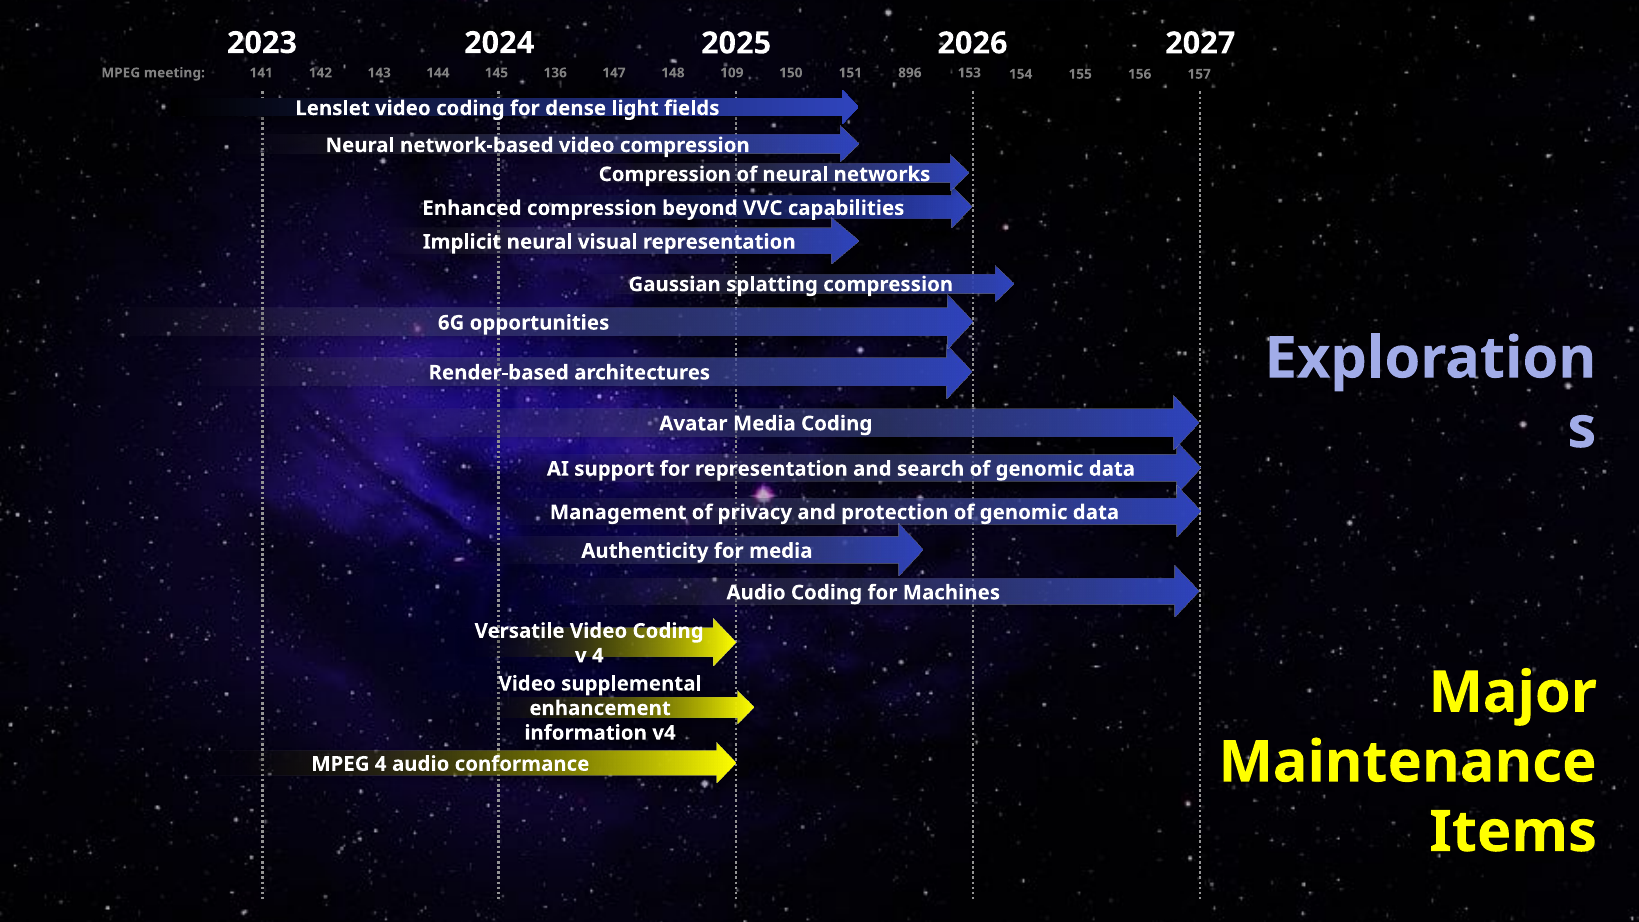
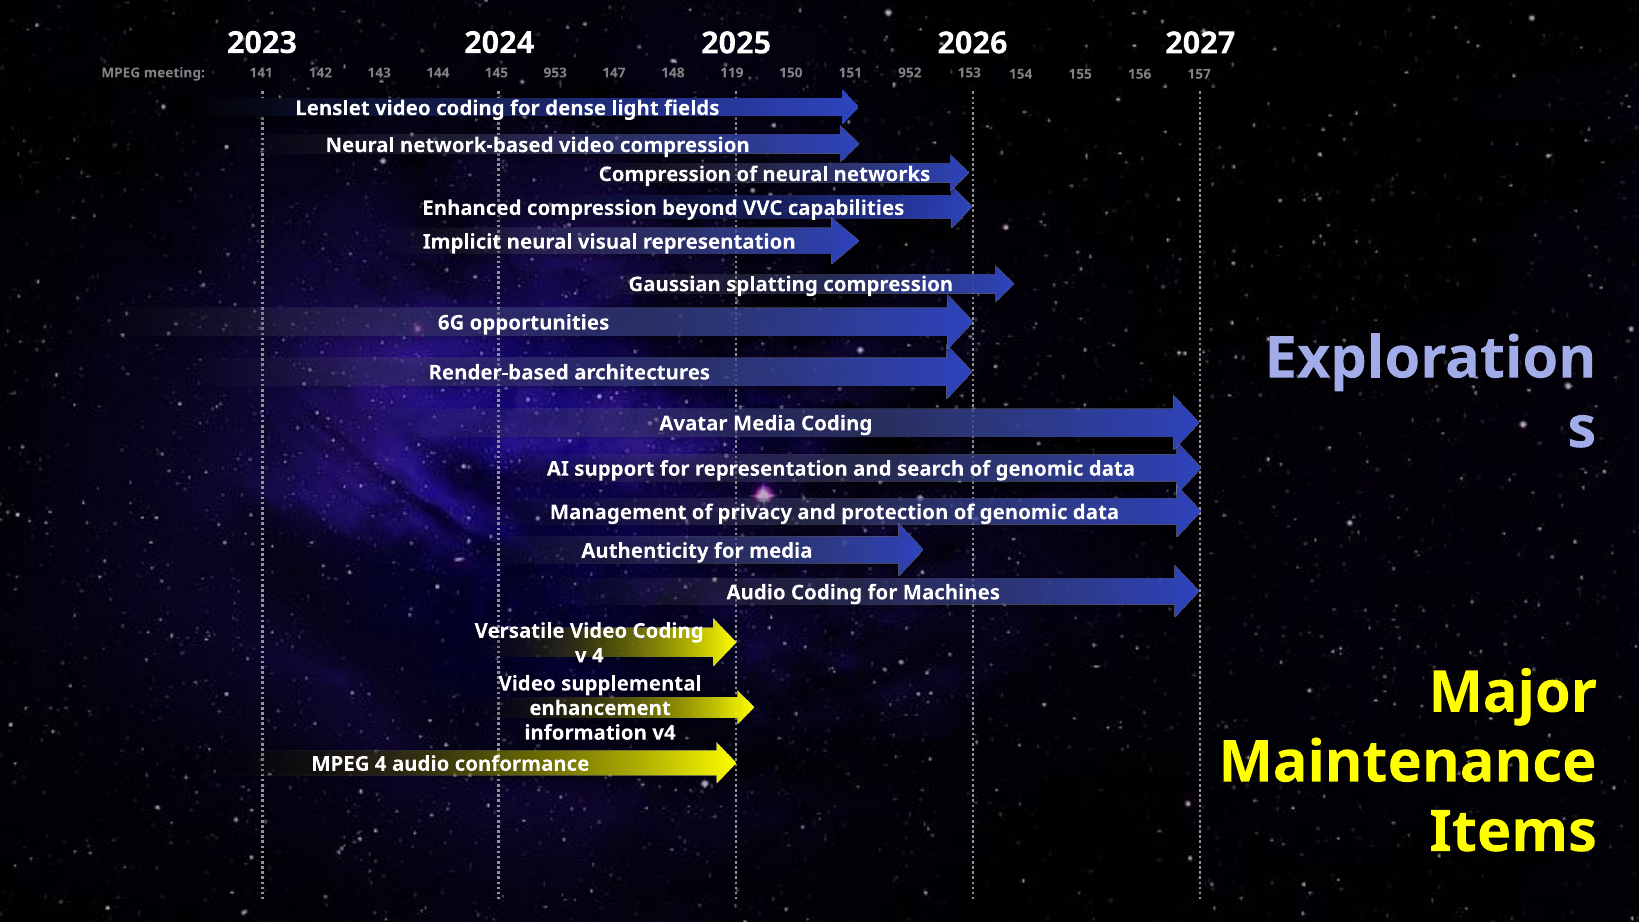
136: 136 -> 953
109: 109 -> 119
896: 896 -> 952
